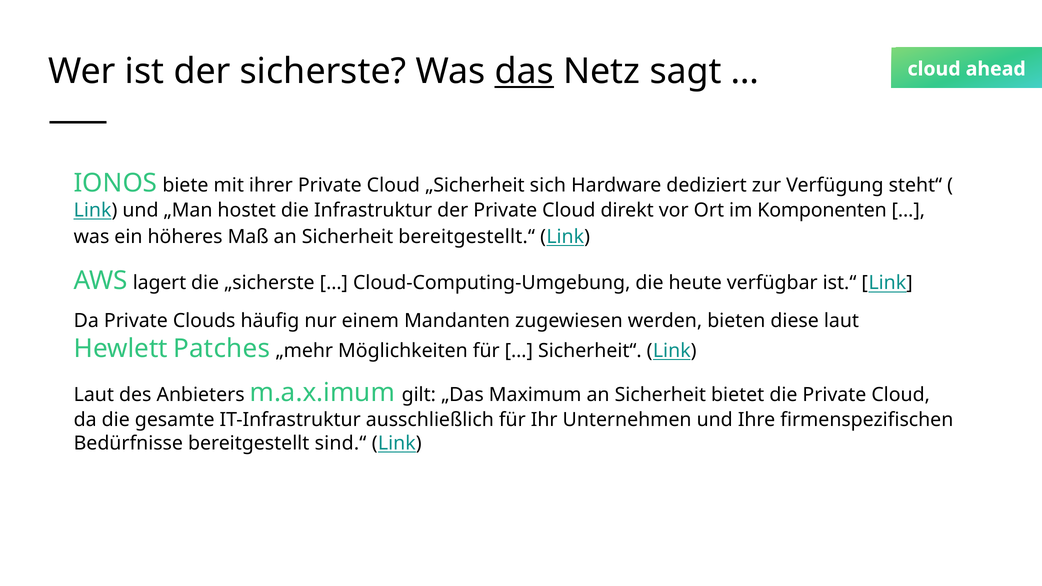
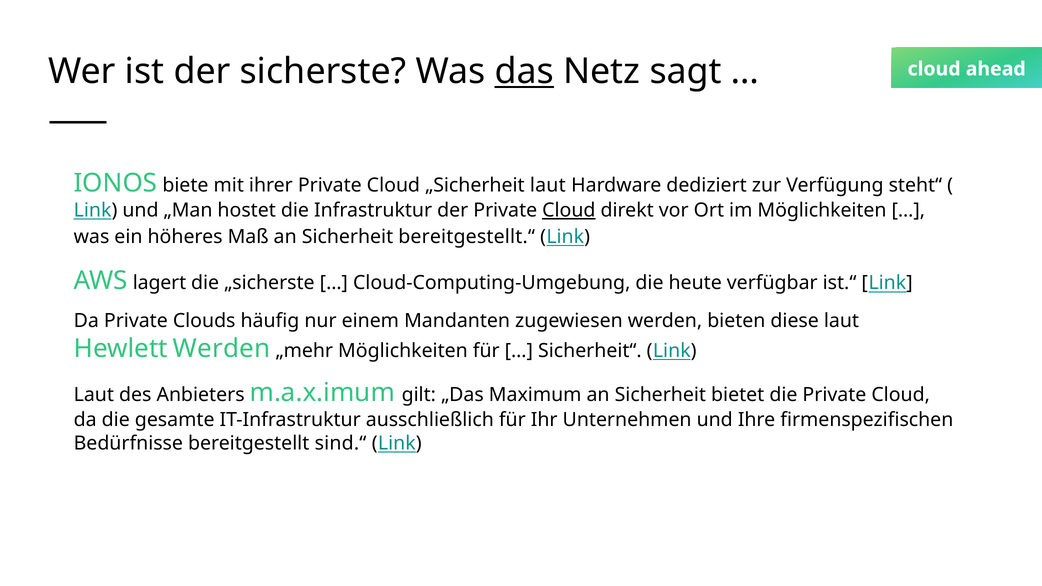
„Sicherheit sich: sich -> laut
Cloud at (569, 210) underline: none -> present
im Komponenten: Komponenten -> Möglichkeiten
Hewlett Patches: Patches -> Werden
